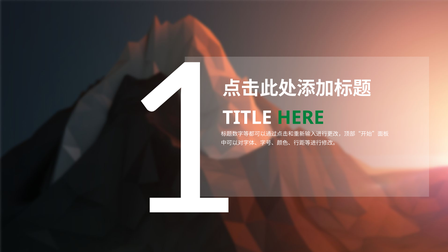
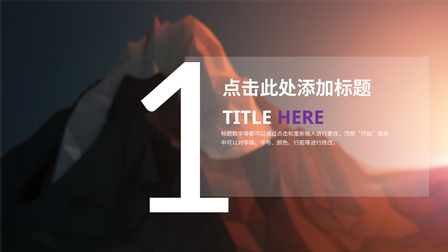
HERE colour: green -> purple
